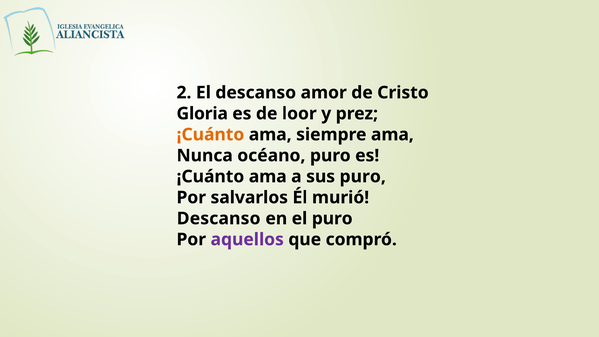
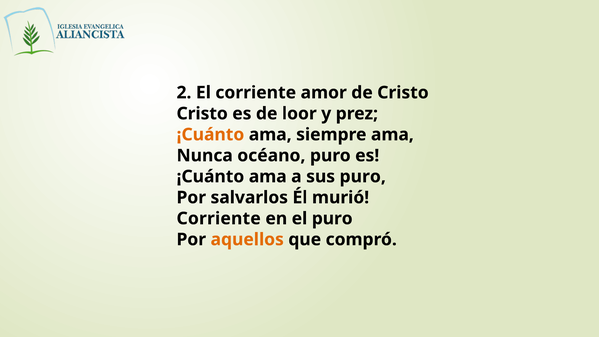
El descanso: descanso -> corriente
Gloria at (202, 114): Gloria -> Cristo
Descanso at (219, 218): Descanso -> Corriente
aquellos colour: purple -> orange
